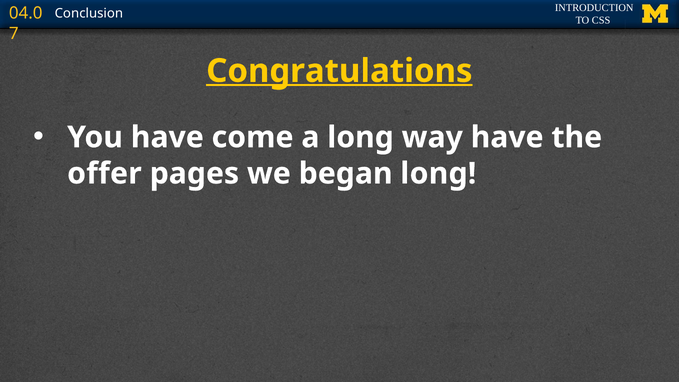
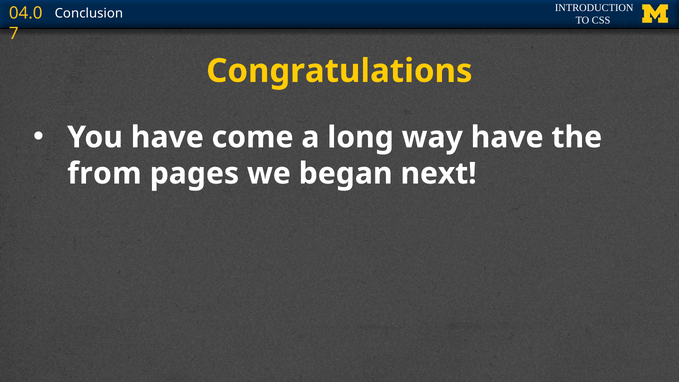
Congratulations underline: present -> none
offer: offer -> from
began long: long -> next
